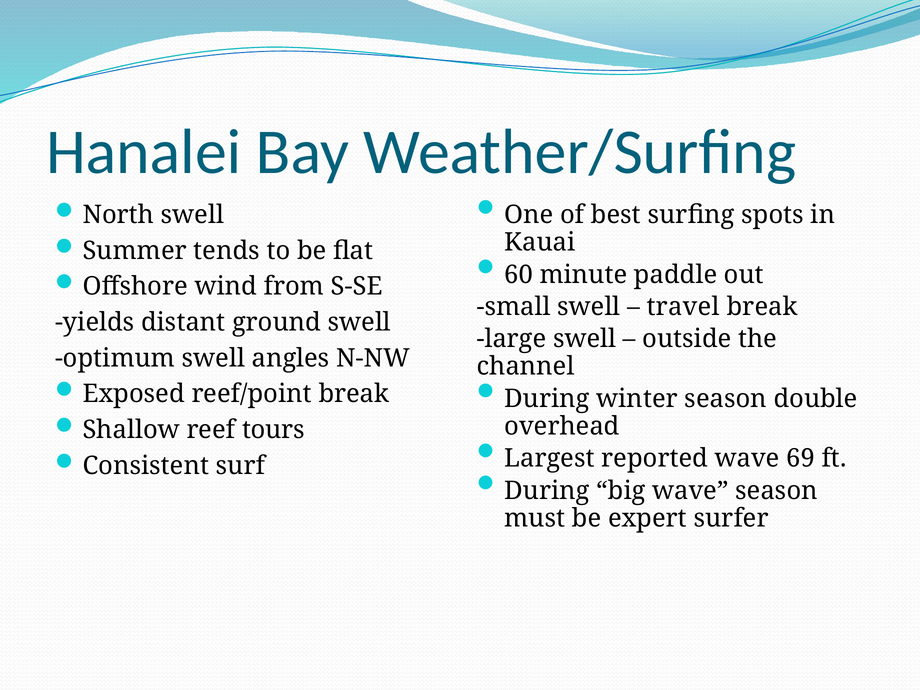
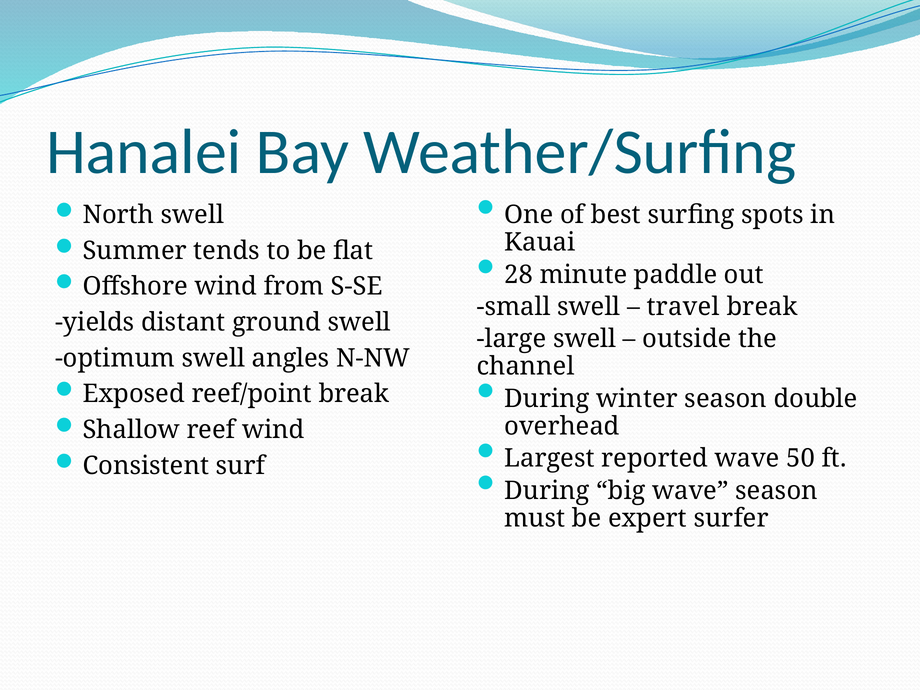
60: 60 -> 28
reef tours: tours -> wind
69: 69 -> 50
